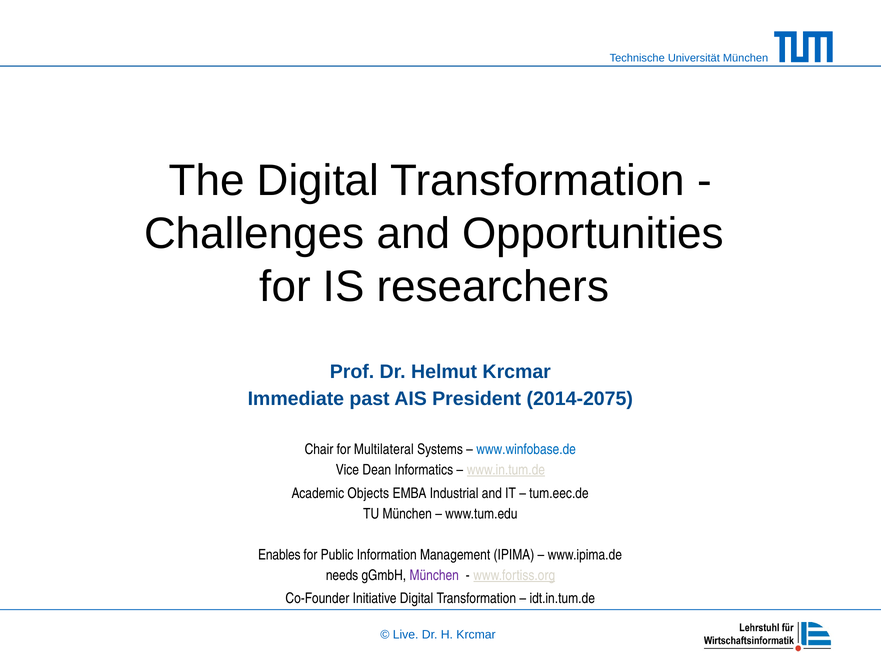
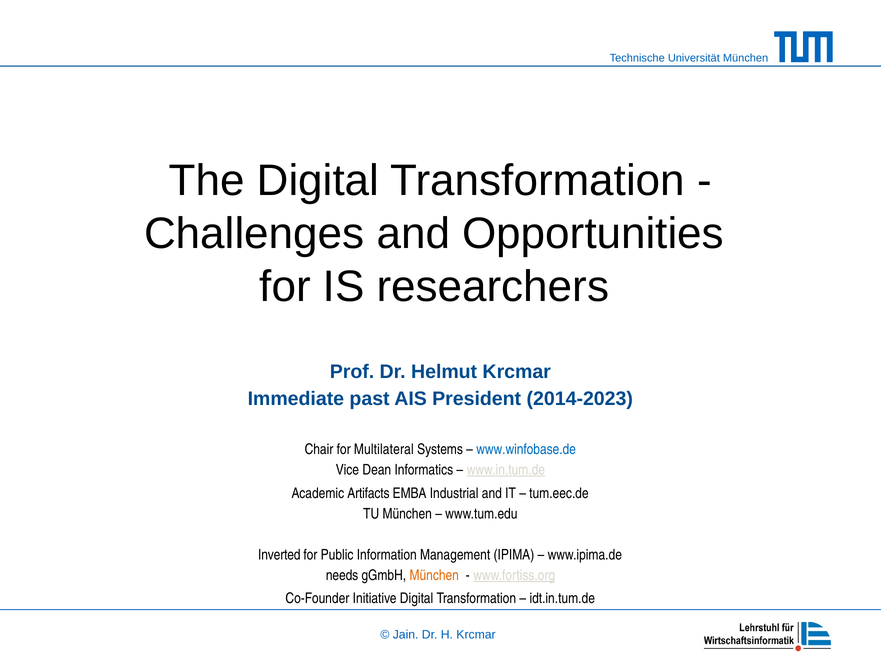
2014-2075: 2014-2075 -> 2014-2023
Objects: Objects -> Artifacts
Enables: Enables -> Inverted
München at (434, 575) colour: purple -> orange
Live: Live -> Jain
